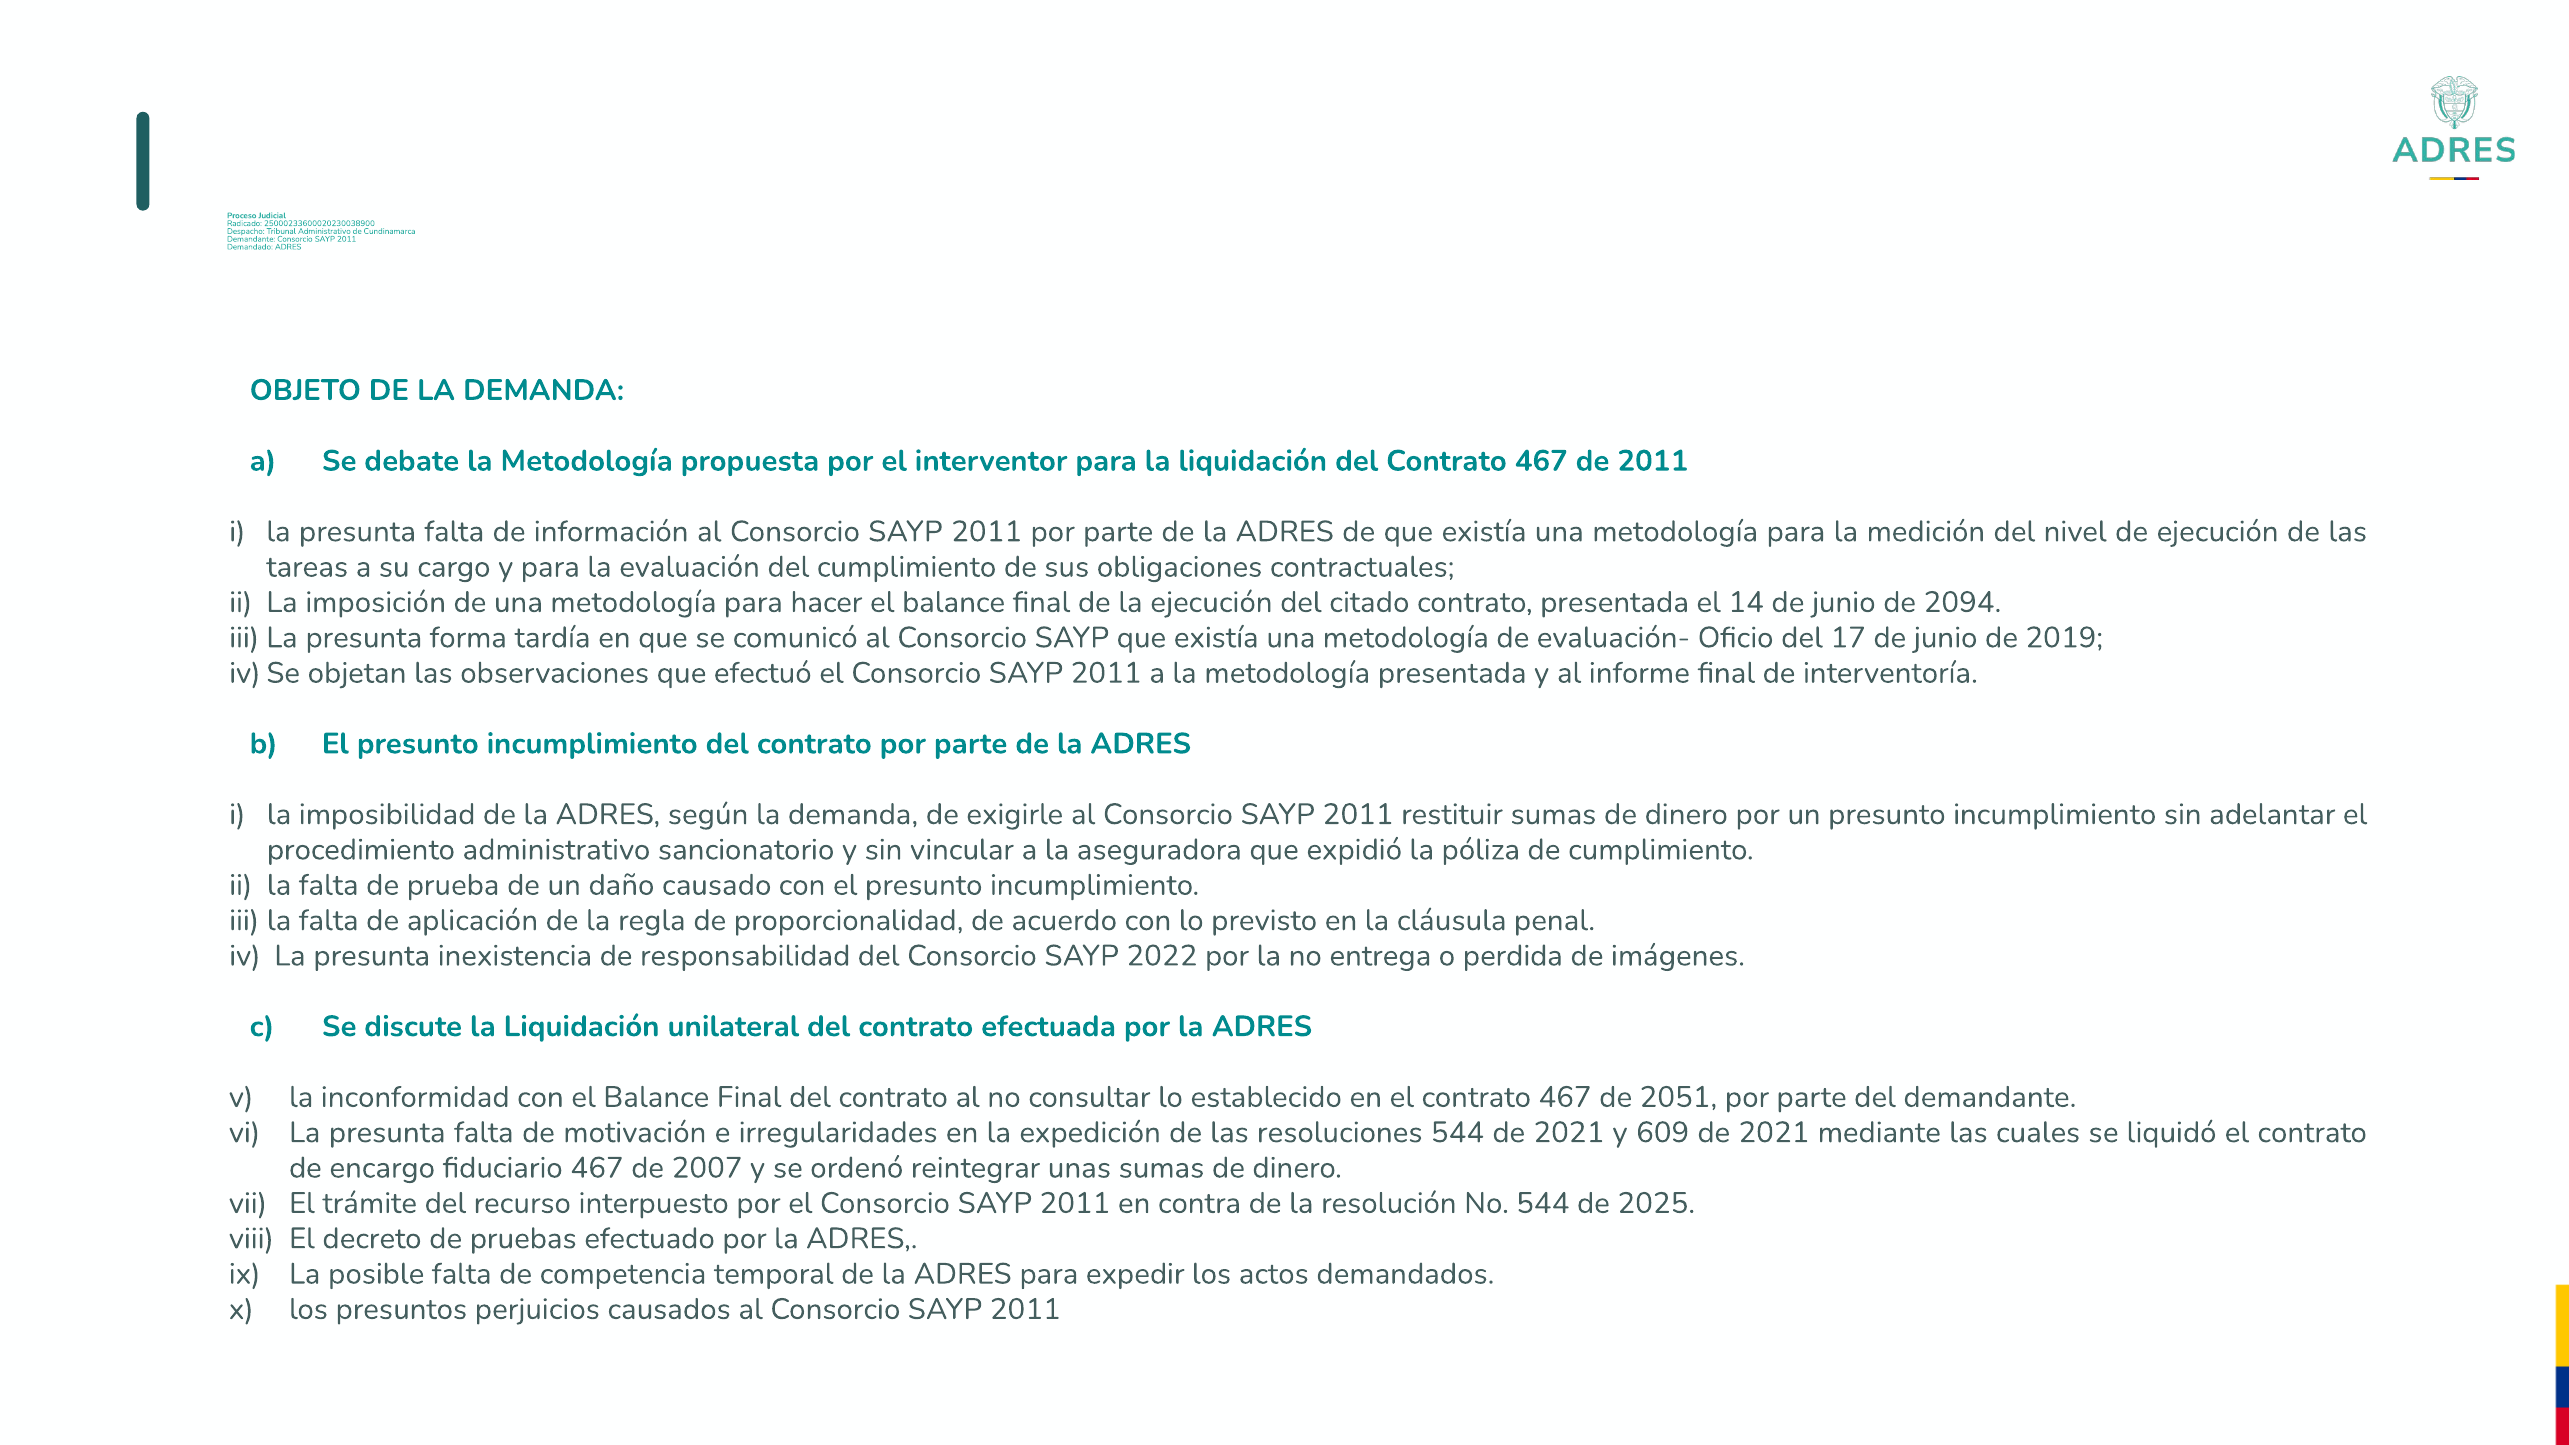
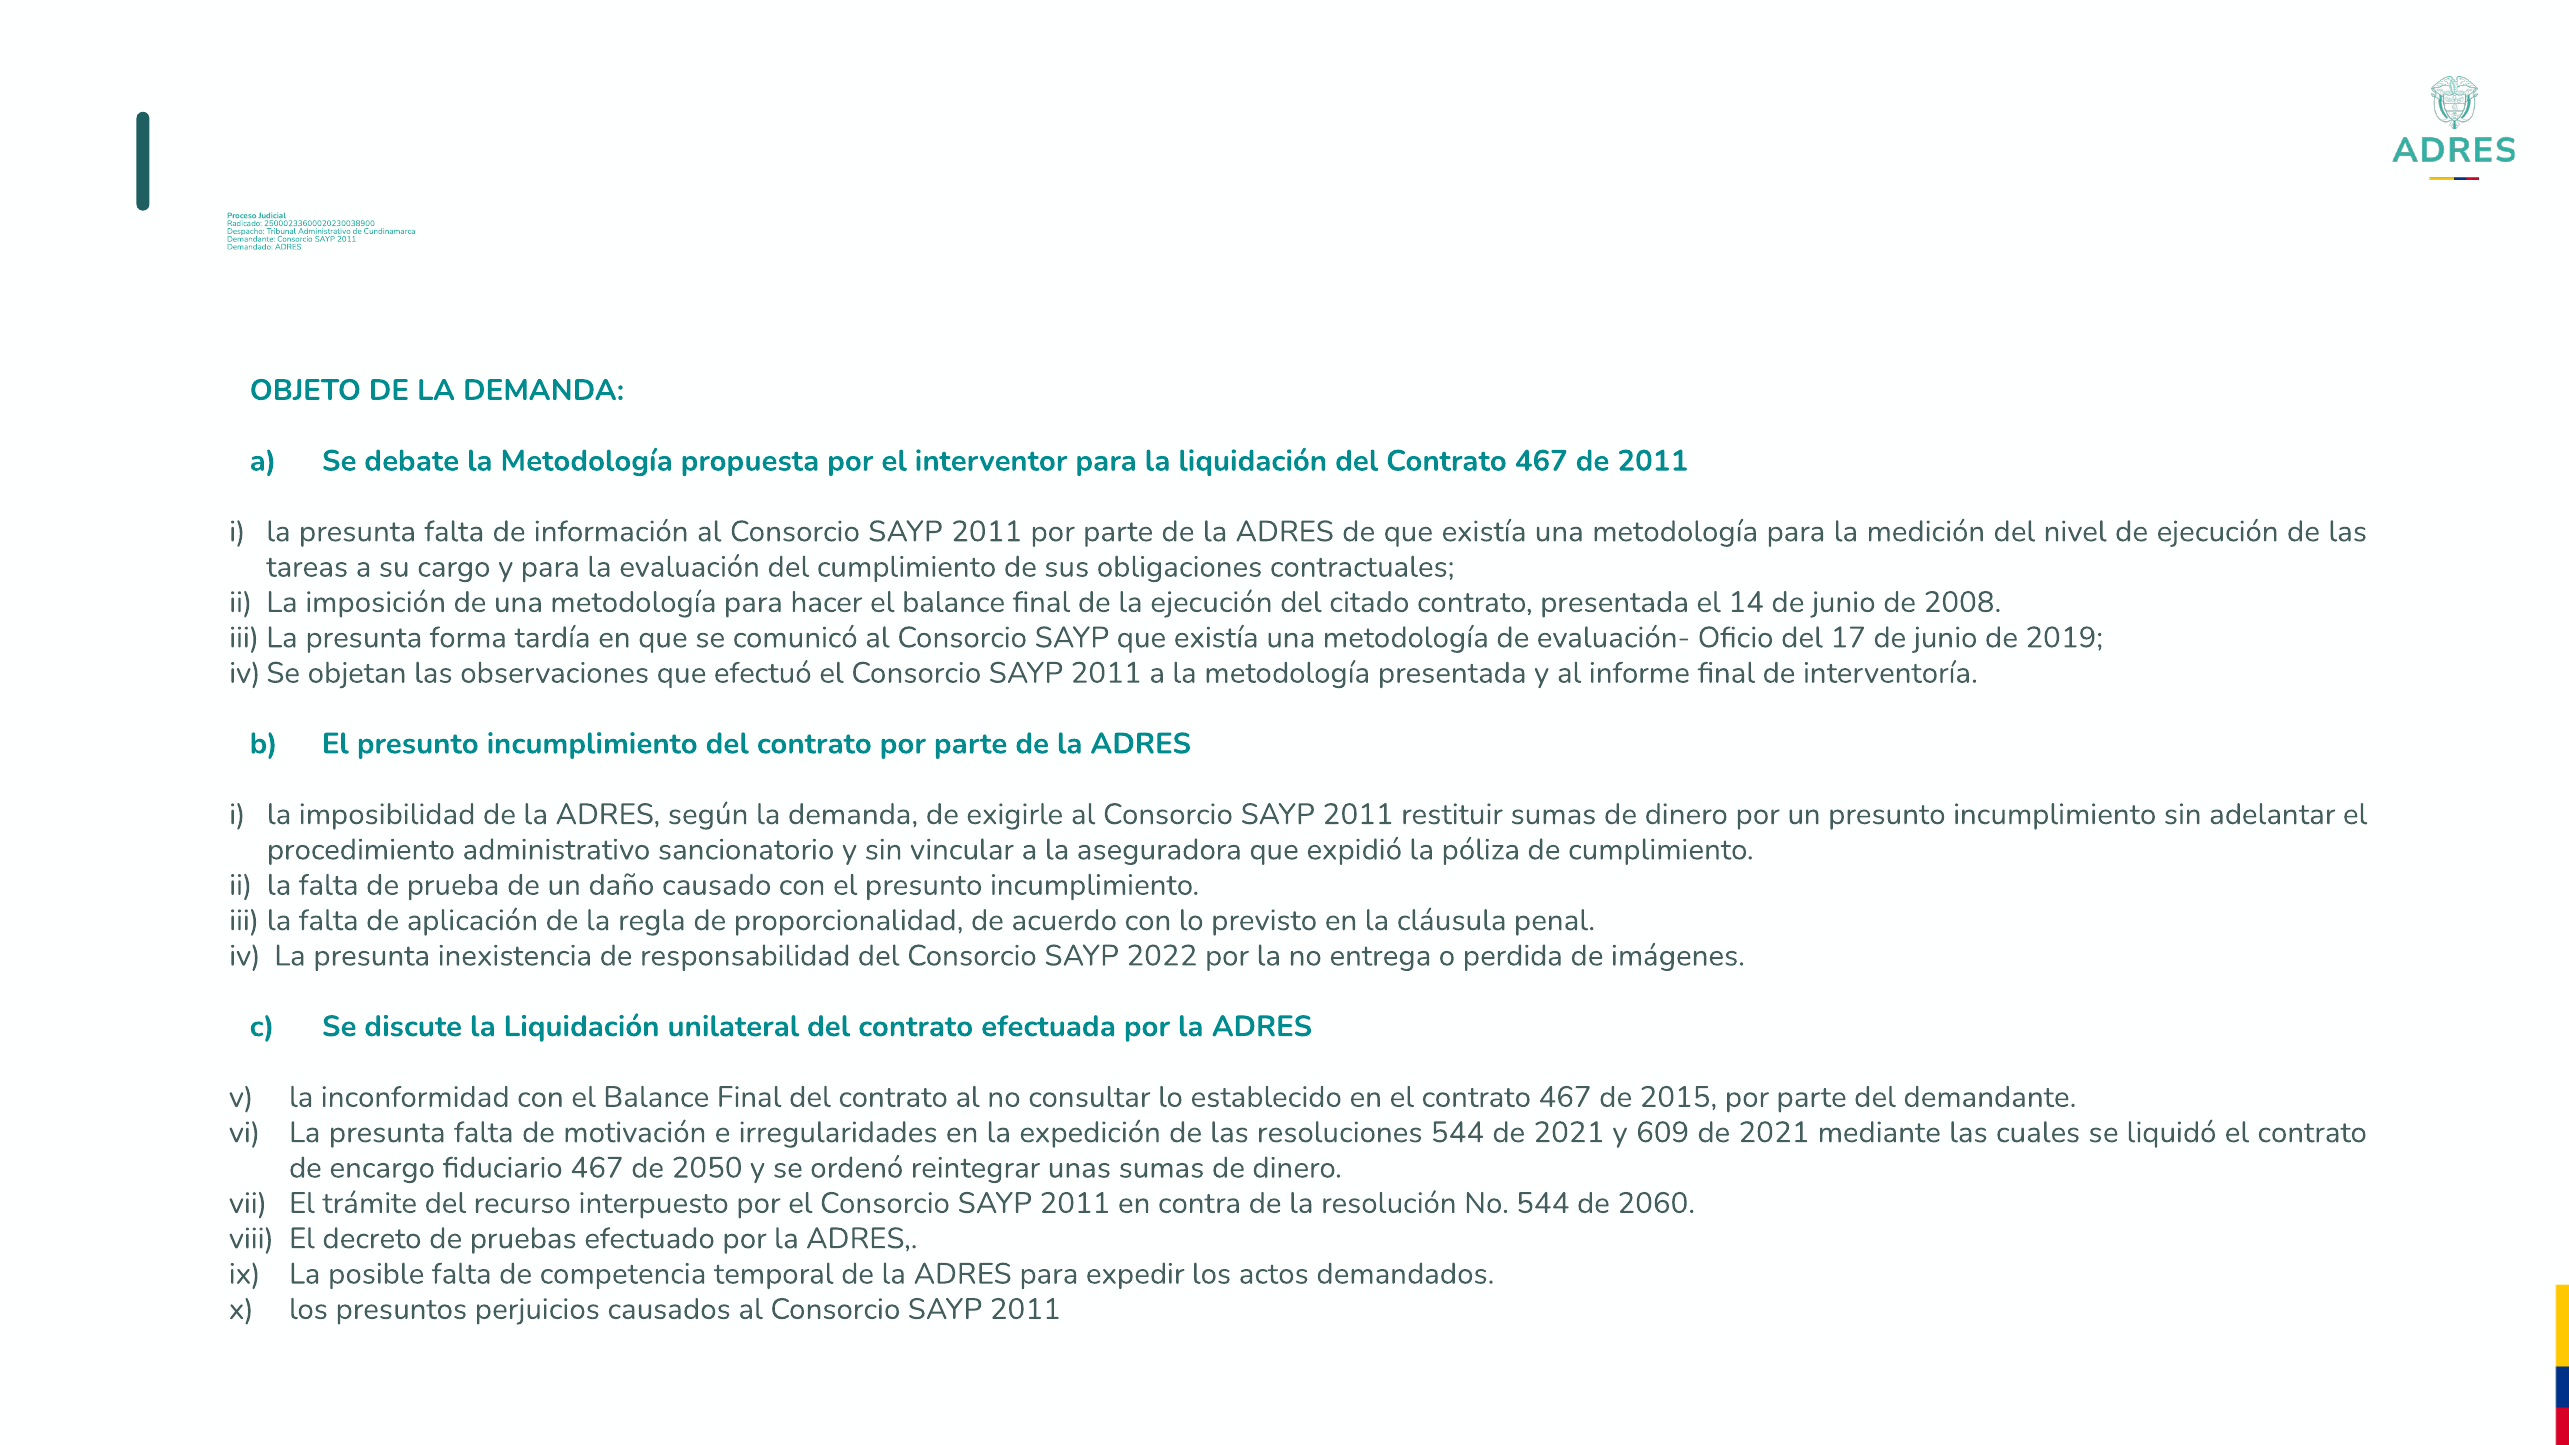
2094: 2094 -> 2008
2051: 2051 -> 2015
2007: 2007 -> 2050
2025: 2025 -> 2060
